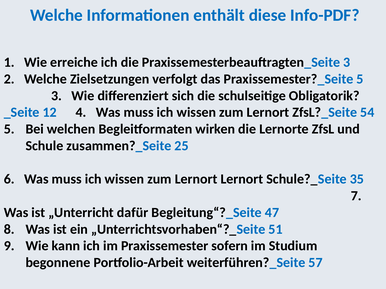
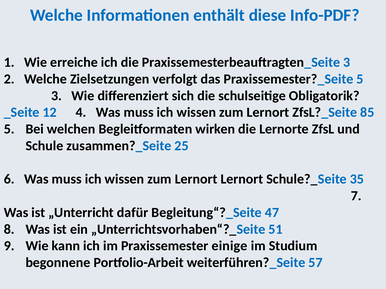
54: 54 -> 85
sofern: sofern -> einige
